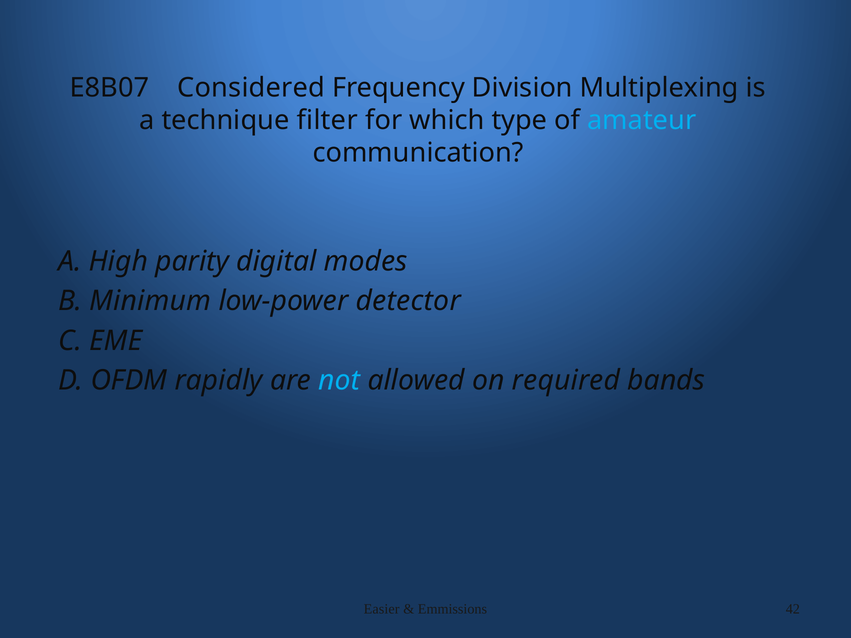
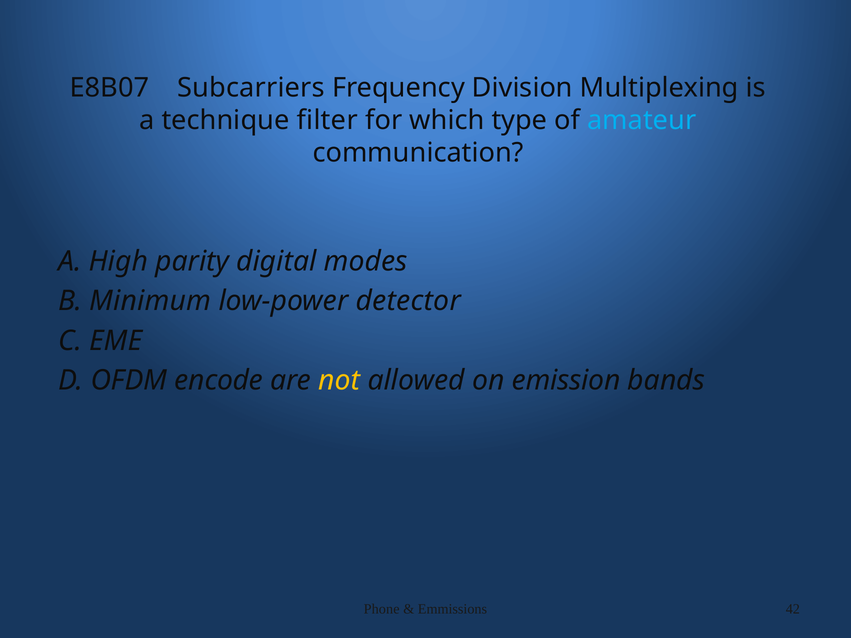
Considered: Considered -> Subcarriers
rapidly: rapidly -> encode
not colour: light blue -> yellow
required: required -> emission
Easier: Easier -> Phone
